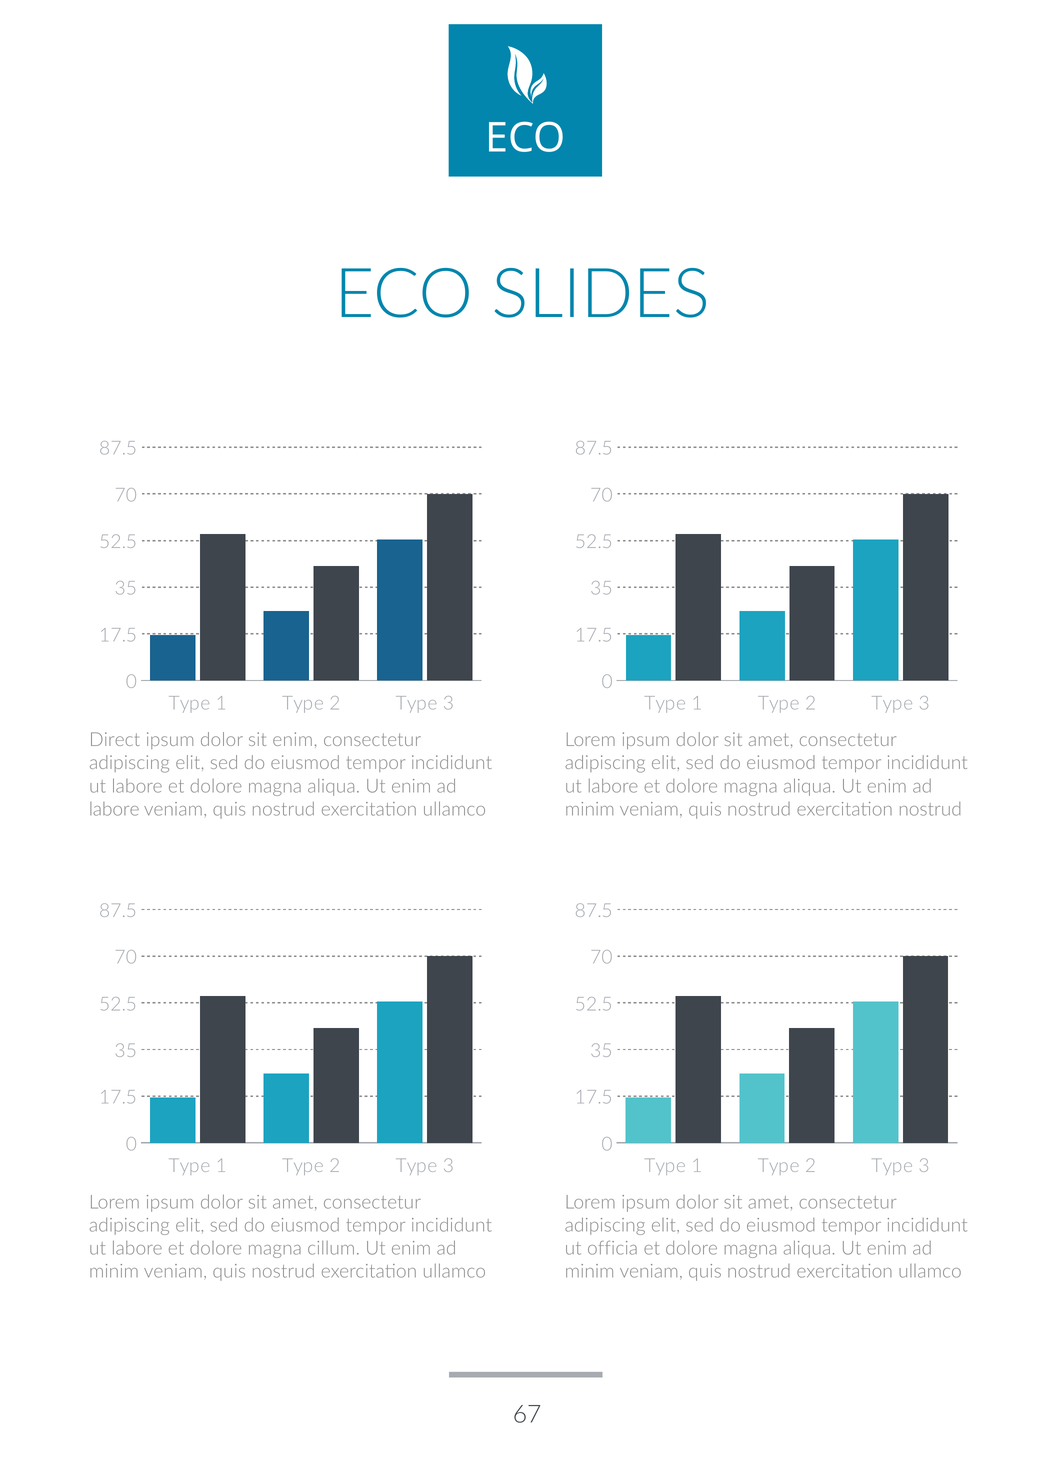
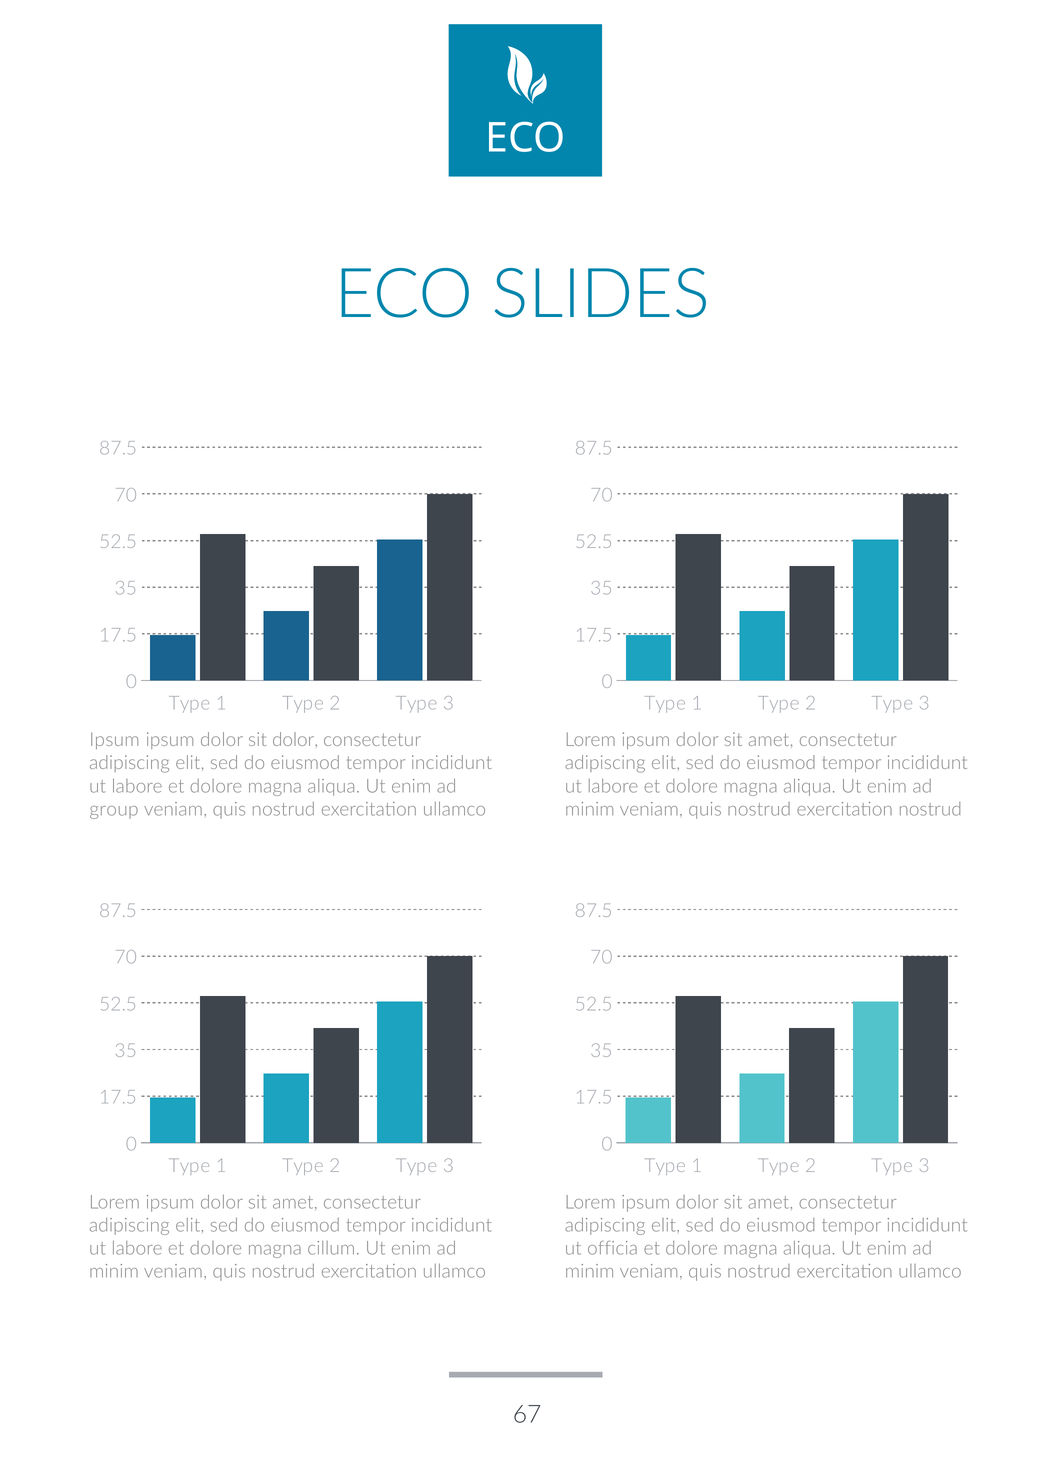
Direct at (115, 740): Direct -> Ipsum
sit enim: enim -> dolor
labore at (114, 809): labore -> group
